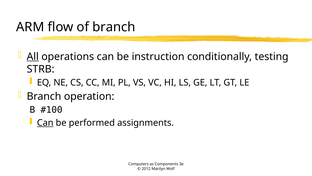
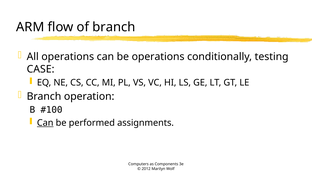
All underline: present -> none
be instruction: instruction -> operations
STRB: STRB -> CASE
